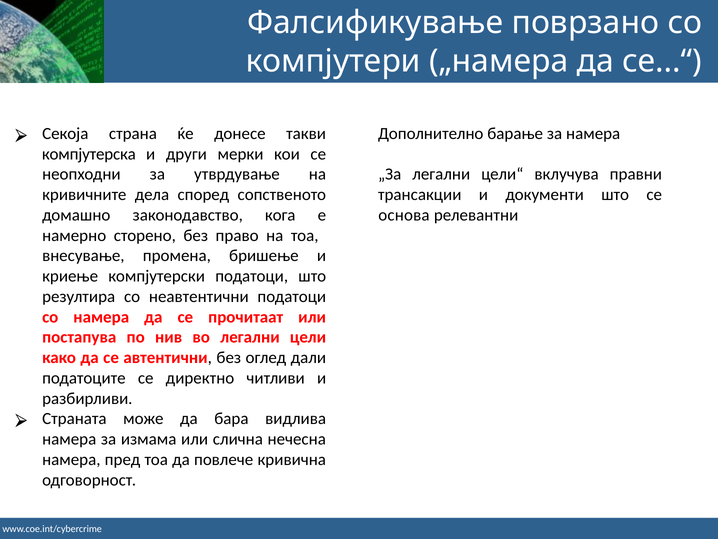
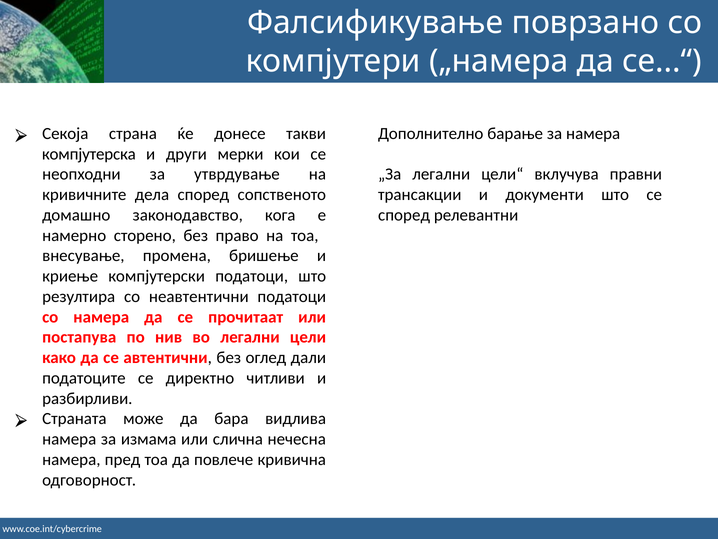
основа at (404, 215): основа -> според
